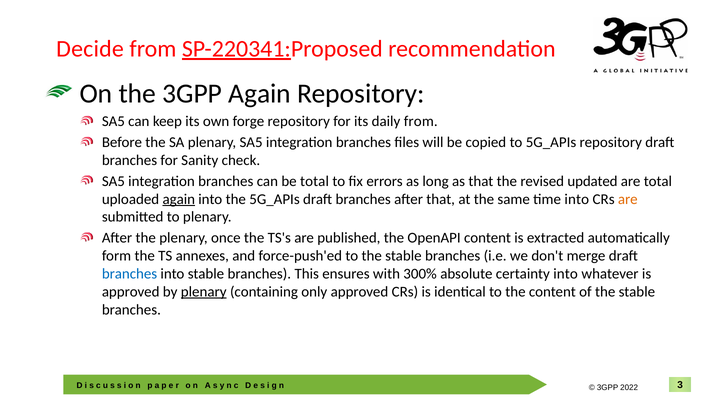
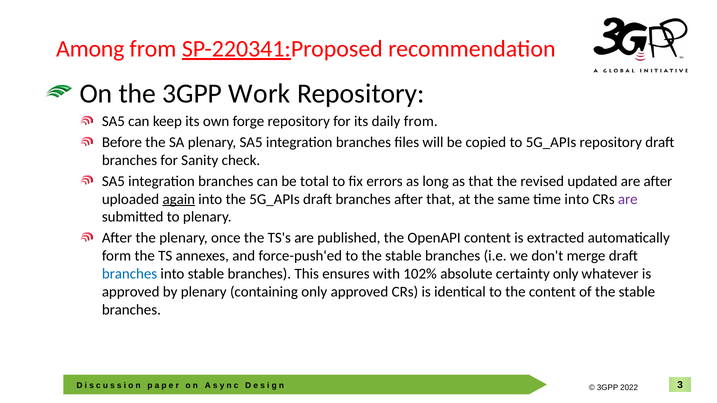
Decide: Decide -> Among
3GPP Again: Again -> Work
are total: total -> after
are at (628, 199) colour: orange -> purple
300%: 300% -> 102%
certainty into: into -> only
plenary at (204, 292) underline: present -> none
